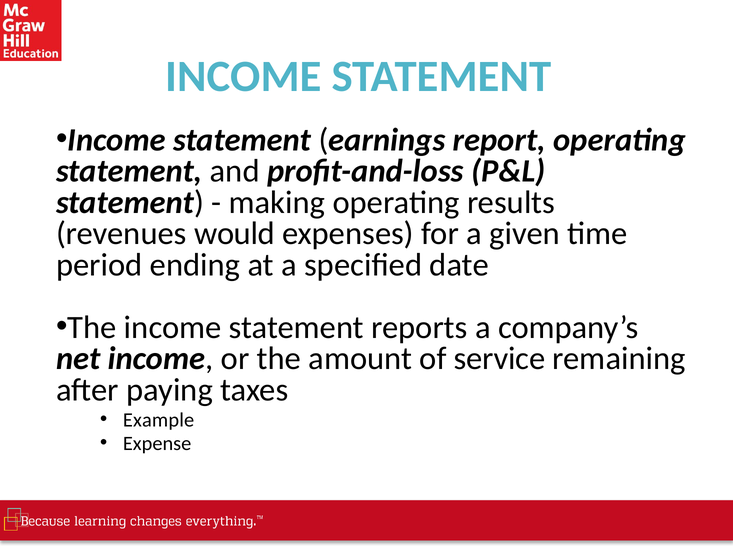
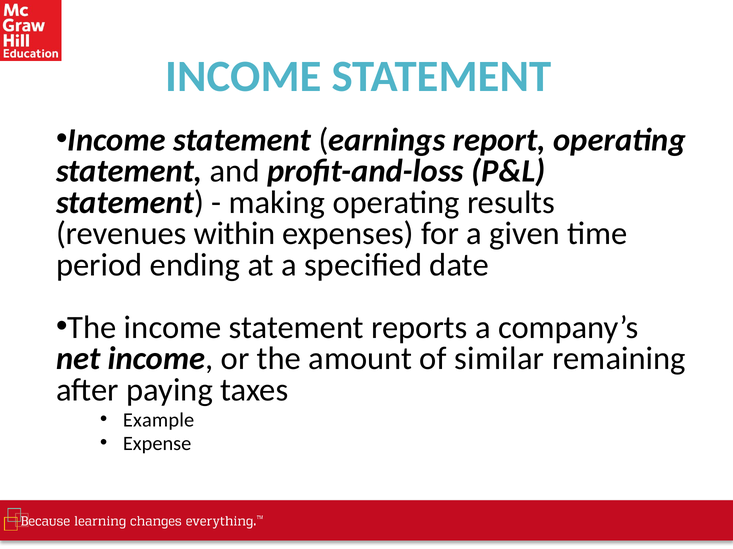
would: would -> within
service: service -> similar
